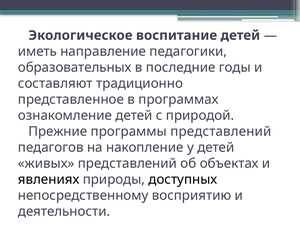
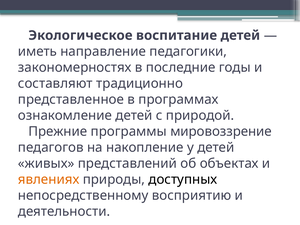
образовательных: образовательных -> закономерностях
программы представлений: представлений -> мировоззрение
явлениях colour: black -> orange
